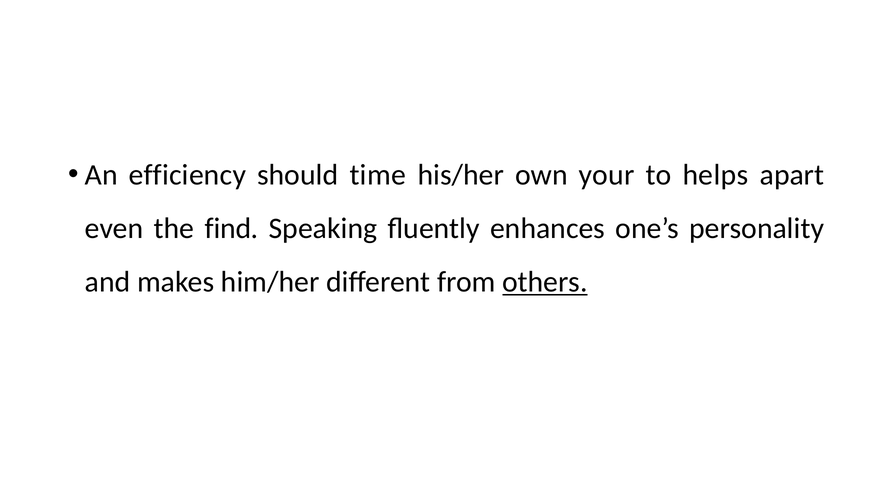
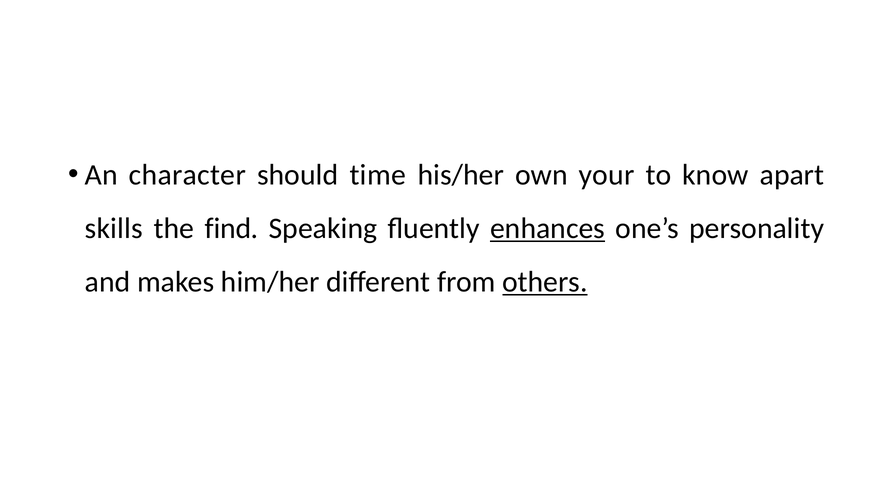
efficiency: efficiency -> character
helps: helps -> know
even: even -> skills
enhances underline: none -> present
